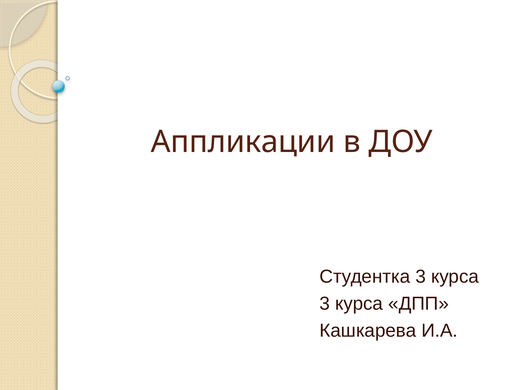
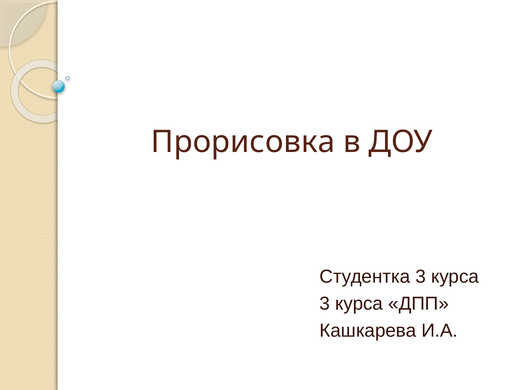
Аппликации: Аппликации -> Прорисовка
